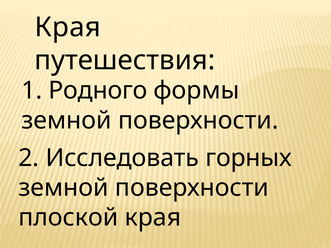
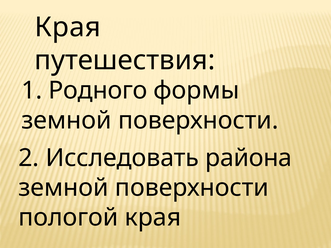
горных: горных -> района
плоской: плоской -> пологой
